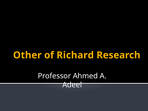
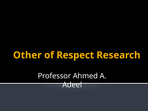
Richard: Richard -> Respect
